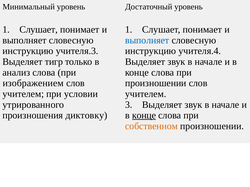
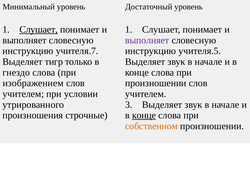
Слушает at (39, 30) underline: none -> present
выполняет at (147, 40) colour: blue -> purple
учителя.3: учителя.3 -> учителя.7
учителя.4: учителя.4 -> учителя.5
анализ: анализ -> гнездо
диктовку: диктовку -> строчные
